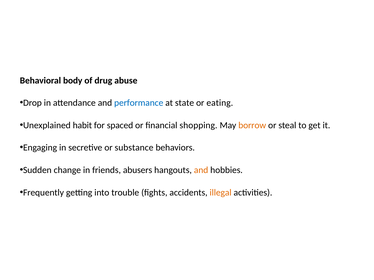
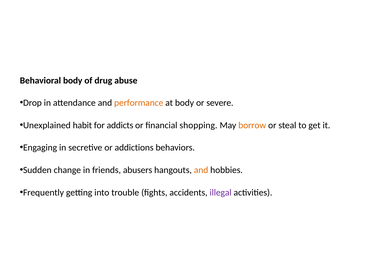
performance colour: blue -> orange
at state: state -> body
eating: eating -> severe
spaced: spaced -> addicts
substance: substance -> addictions
illegal colour: orange -> purple
